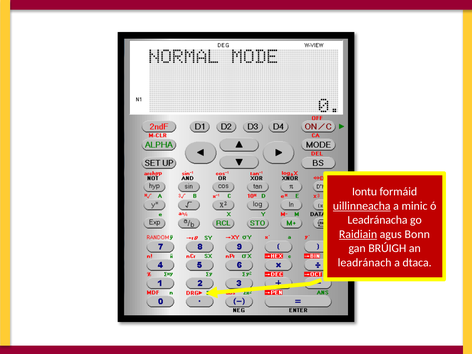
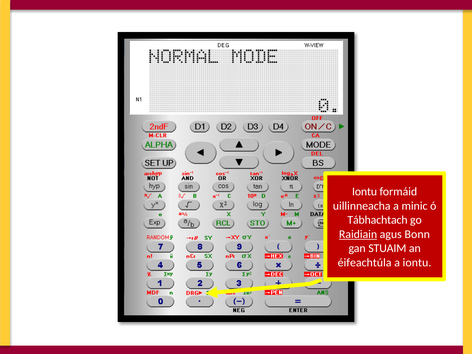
uillinneacha underline: present -> none
Leadránacha: Leadránacha -> Tábhachtach
BRÚIGH: BRÚIGH -> STUAIM
leadránach: leadránach -> éifeachtúla
a dtaca: dtaca -> iontu
